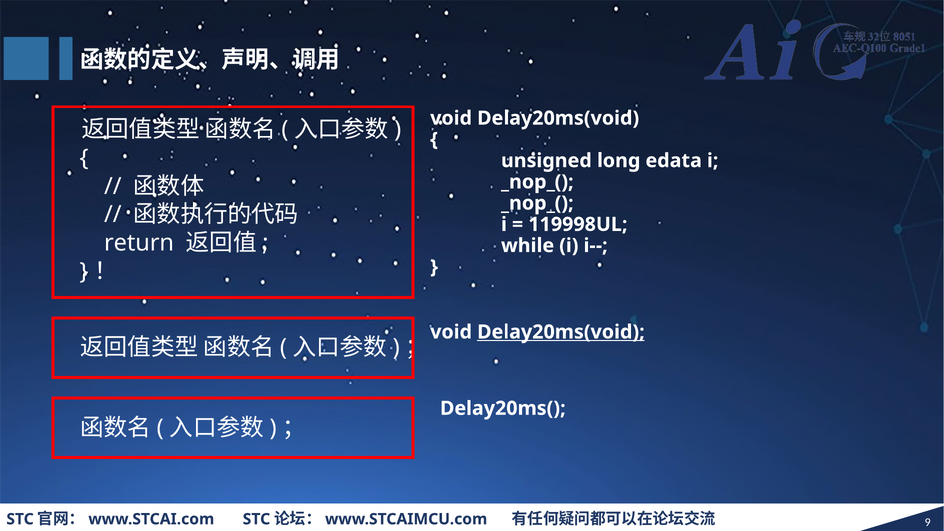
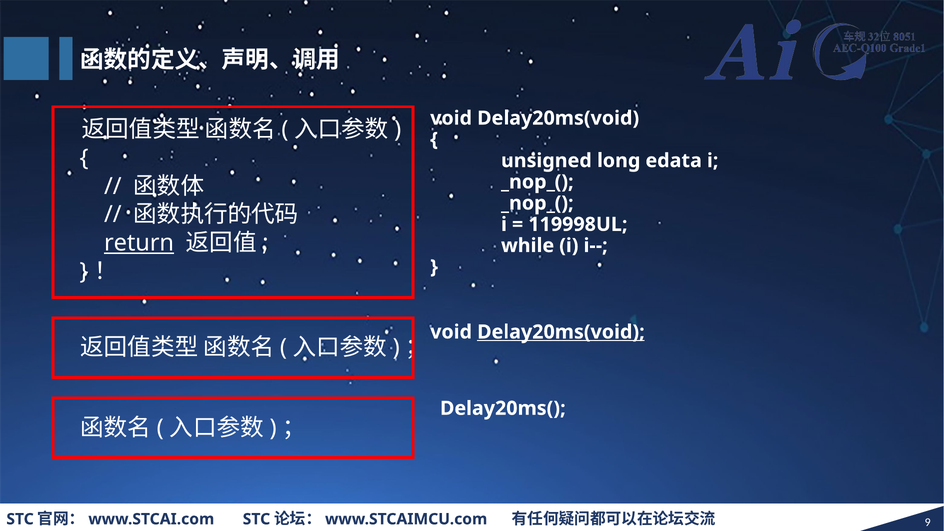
return underline: none -> present
